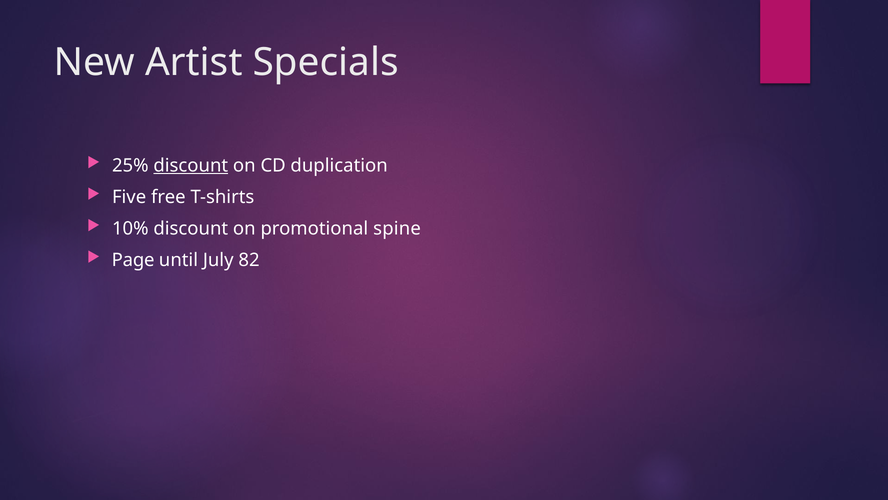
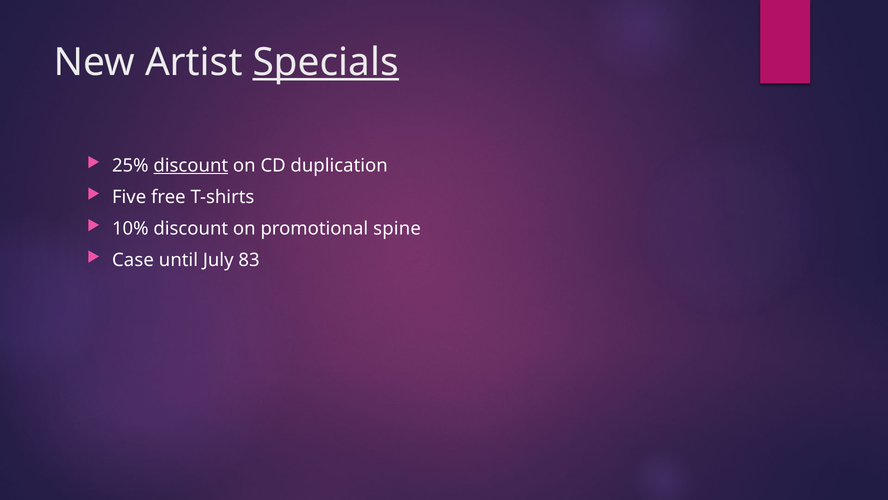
Specials underline: none -> present
Page: Page -> Case
82: 82 -> 83
